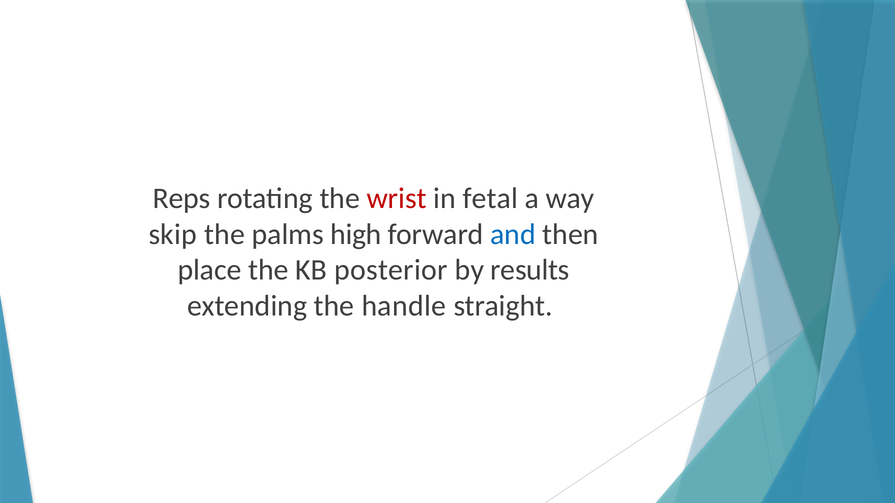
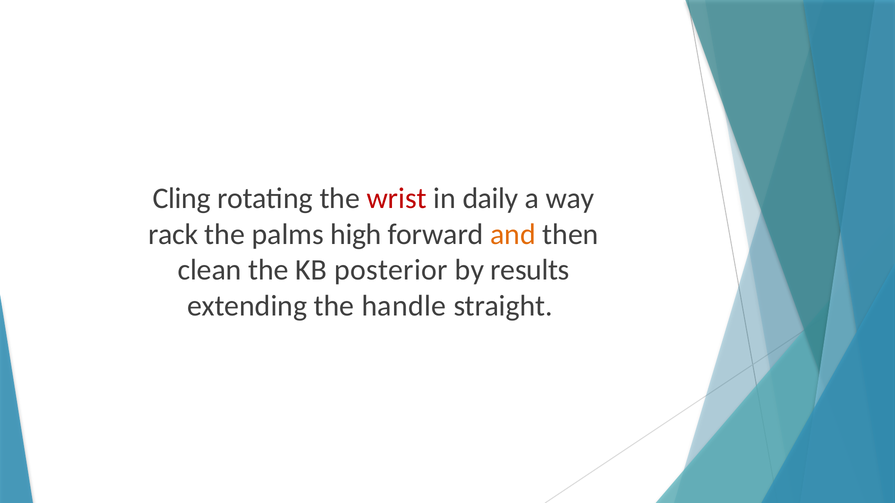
Reps: Reps -> Cling
fetal: fetal -> daily
skip: skip -> rack
and colour: blue -> orange
place: place -> clean
